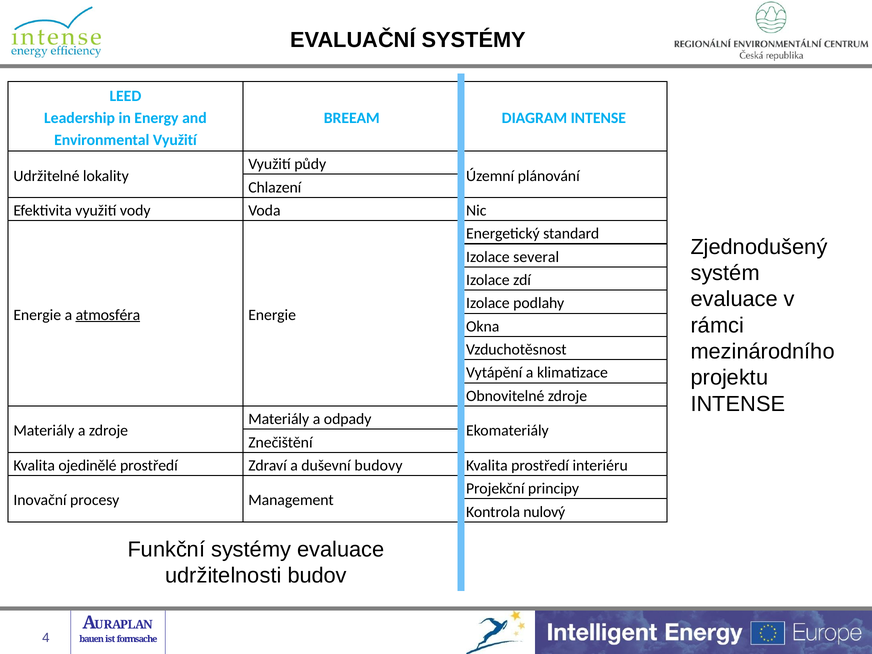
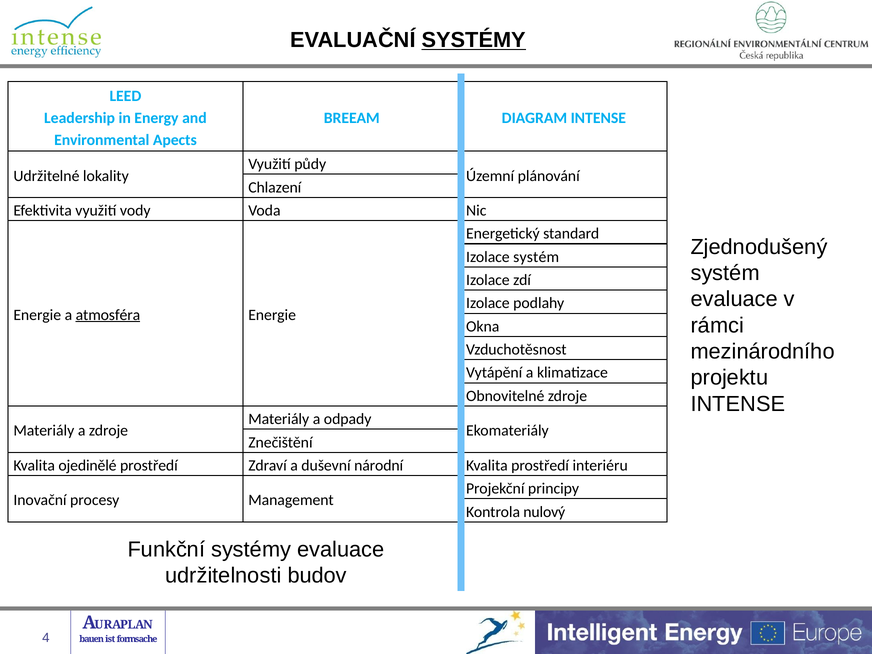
SYSTÉMY at (474, 40) underline: none -> present
Environmental Využití: Využití -> Apects
Izolace several: several -> systém
budovy: budovy -> národní
